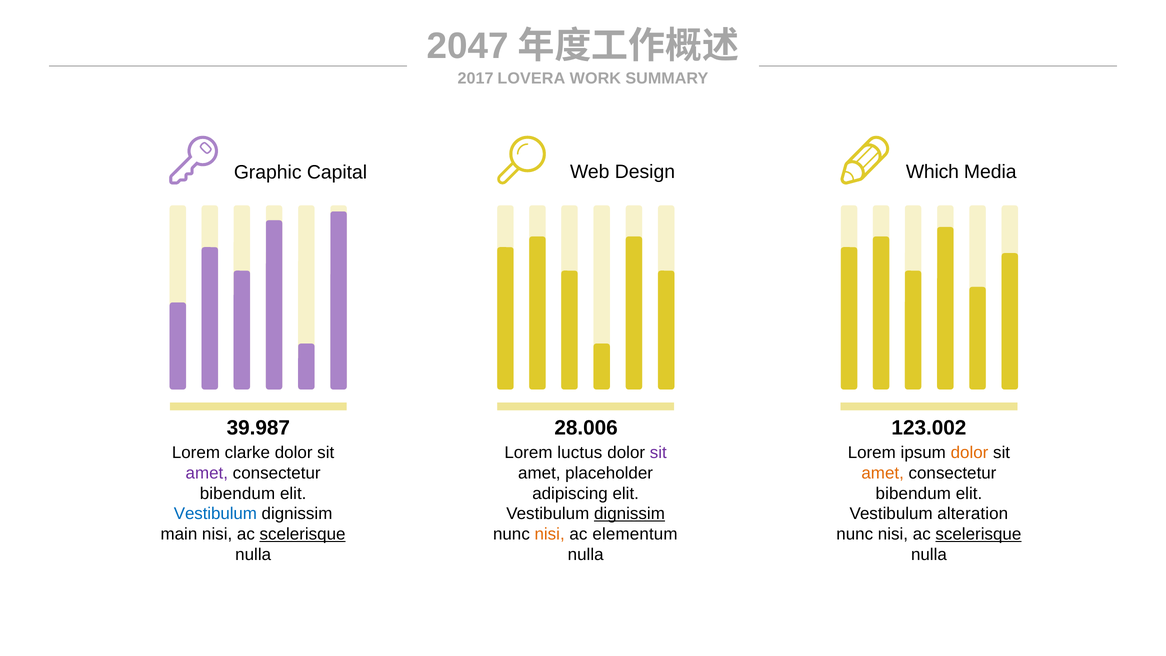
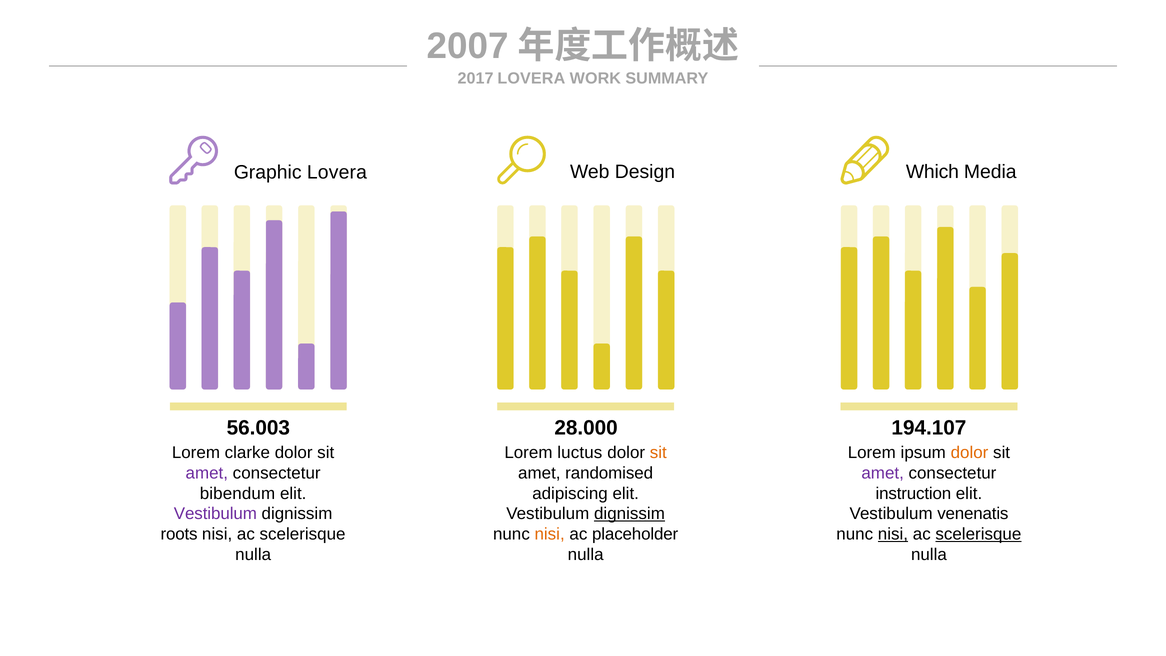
2047: 2047 -> 2007
Graphic Capital: Capital -> Lovera
39.987: 39.987 -> 56.003
28.006: 28.006 -> 28.000
123.002: 123.002 -> 194.107
sit at (658, 453) colour: purple -> orange
placeholder: placeholder -> randomised
amet at (883, 473) colour: orange -> purple
bibendum at (913, 493): bibendum -> instruction
Vestibulum at (215, 514) colour: blue -> purple
alteration: alteration -> venenatis
main: main -> roots
scelerisque at (303, 534) underline: present -> none
elementum: elementum -> placeholder
nisi at (893, 534) underline: none -> present
